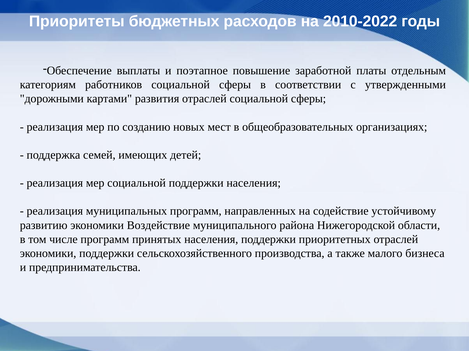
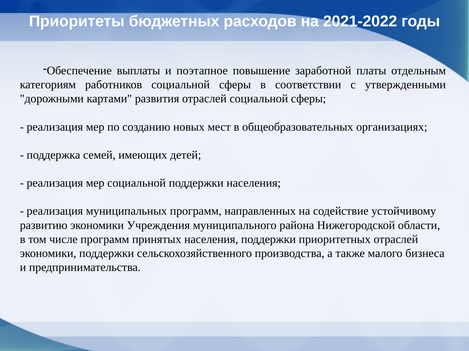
2010-2022: 2010-2022 -> 2021-2022
Воздействие: Воздействие -> Учреждения
